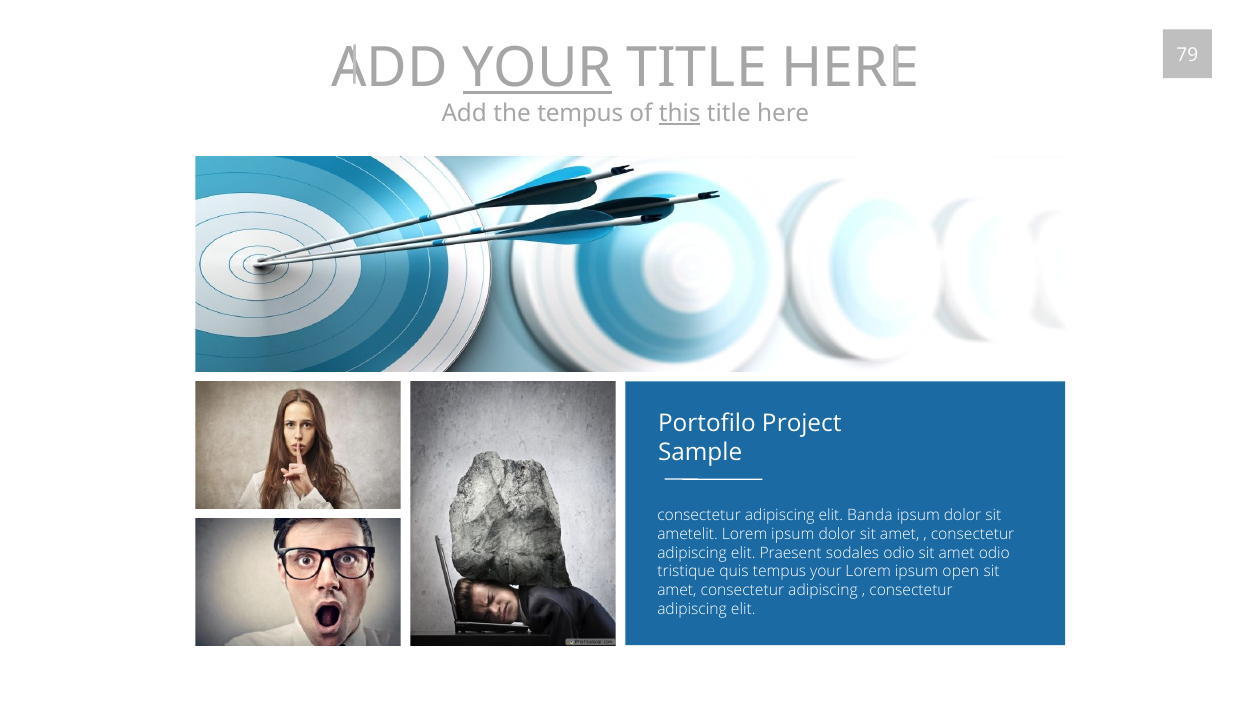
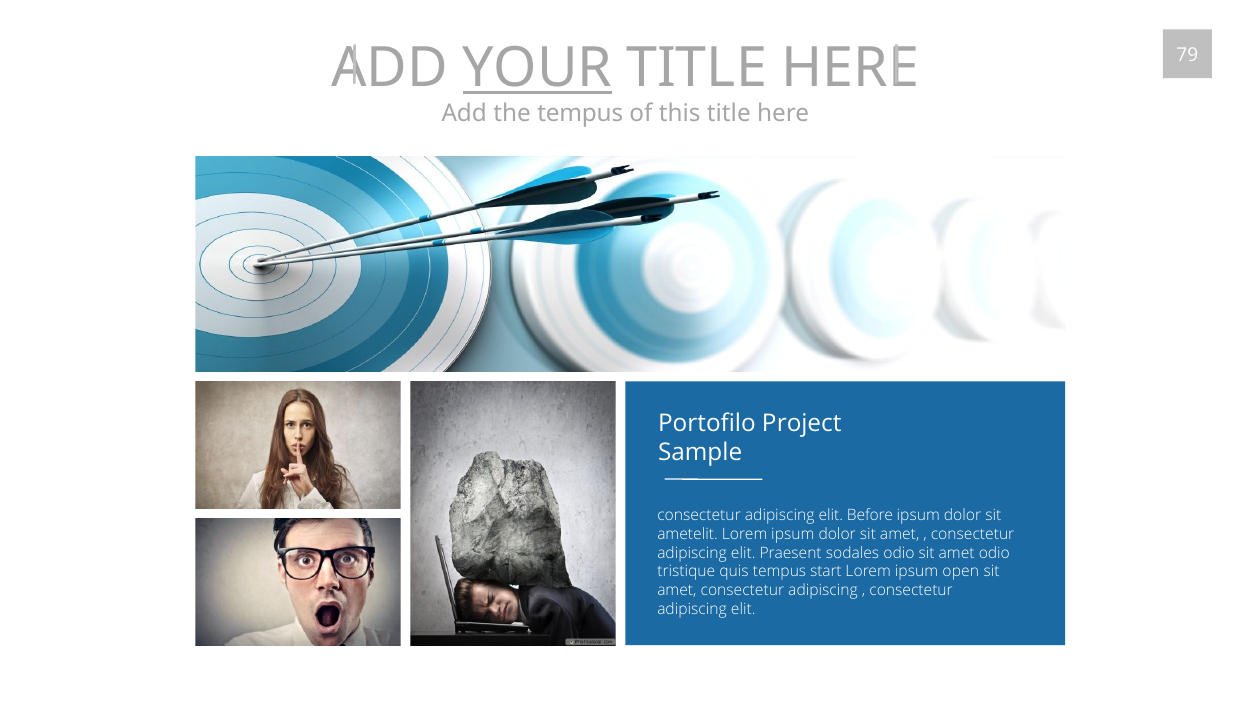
this underline: present -> none
Banda: Banda -> Before
tempus your: your -> start
